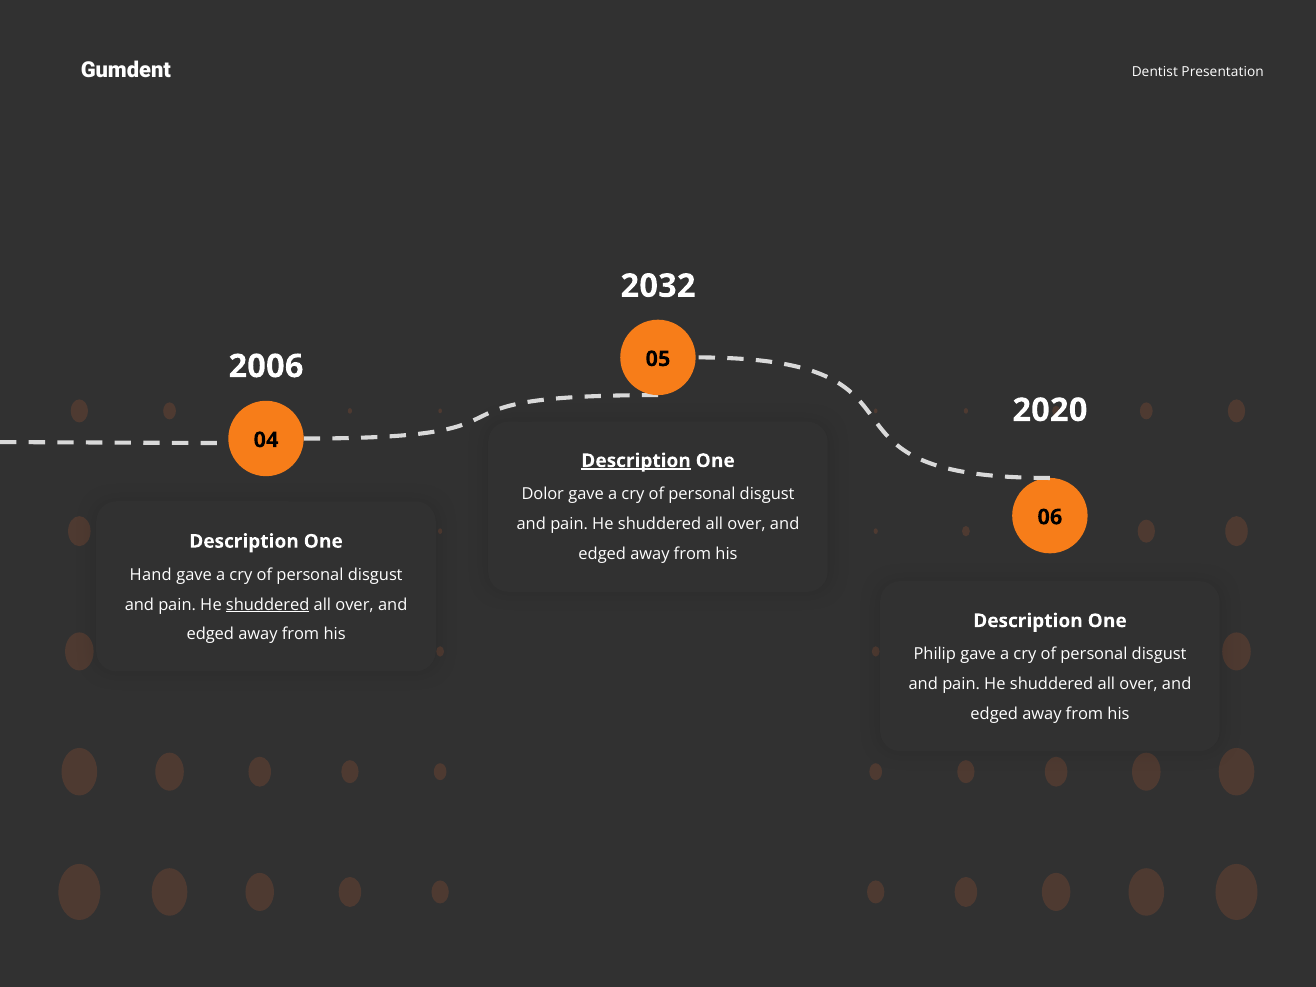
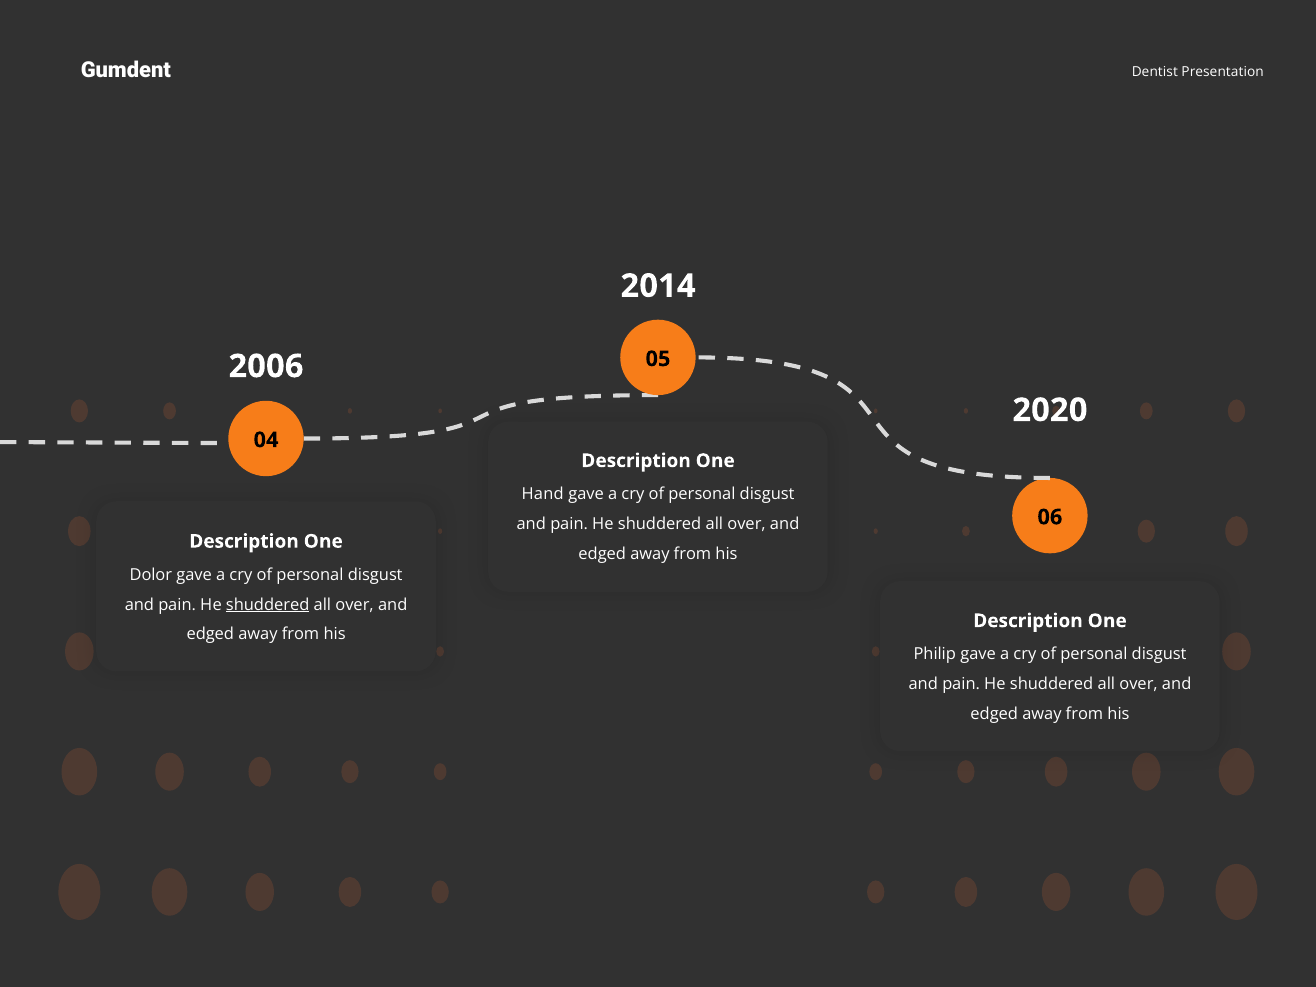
2032: 2032 -> 2014
Description at (636, 461) underline: present -> none
Dolor: Dolor -> Hand
Hand: Hand -> Dolor
